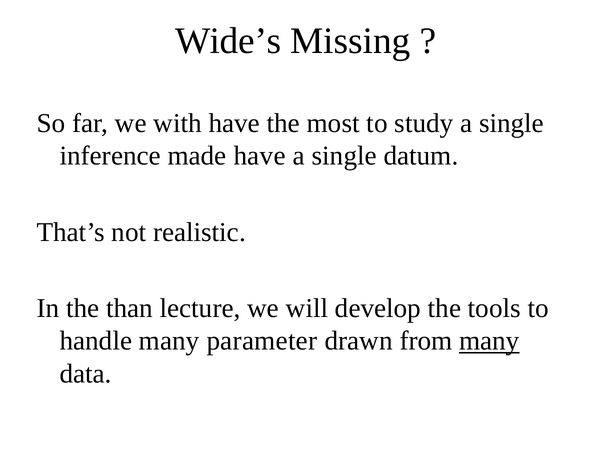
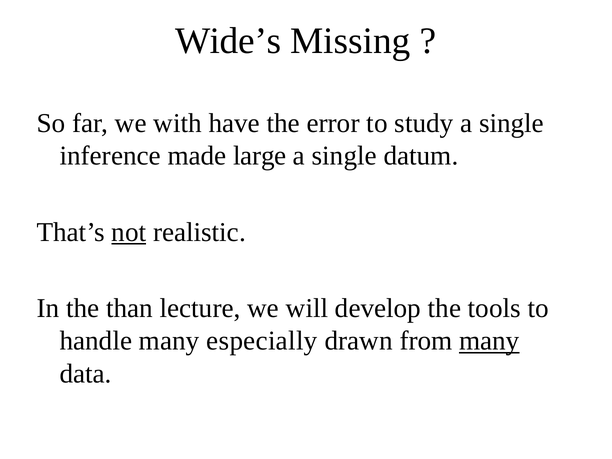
most: most -> error
made have: have -> large
not underline: none -> present
parameter: parameter -> especially
